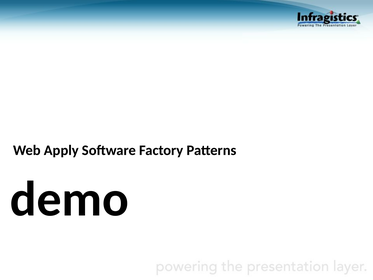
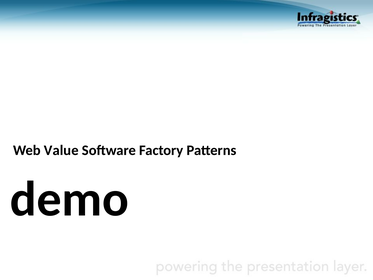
Apply: Apply -> Value
